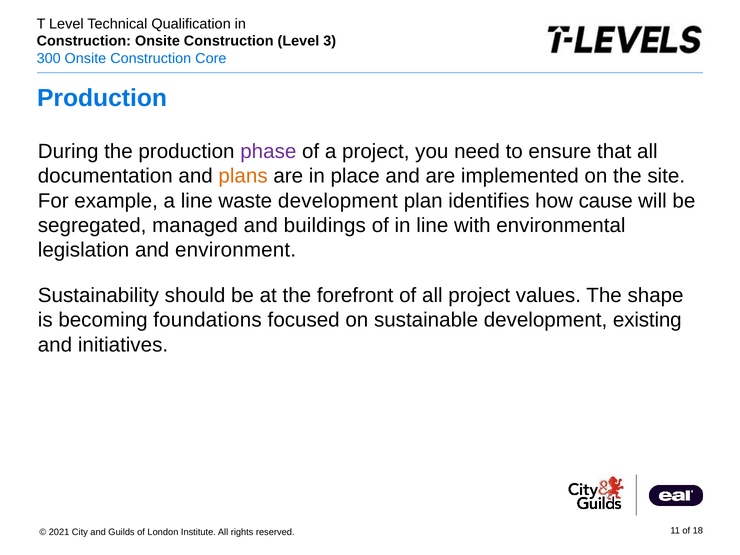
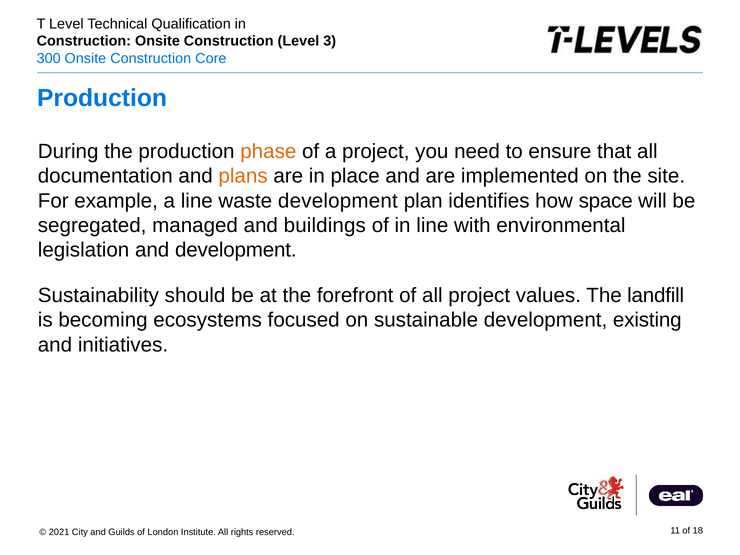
phase colour: purple -> orange
cause: cause -> space
and environment: environment -> development
shape: shape -> landfill
foundations: foundations -> ecosystems
